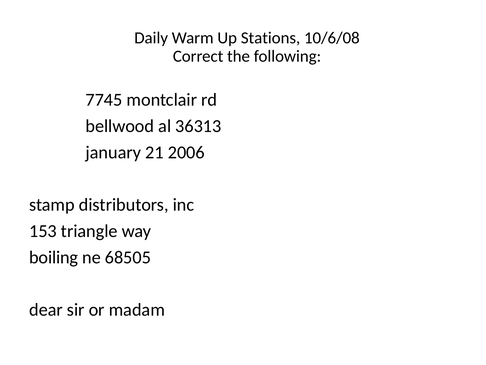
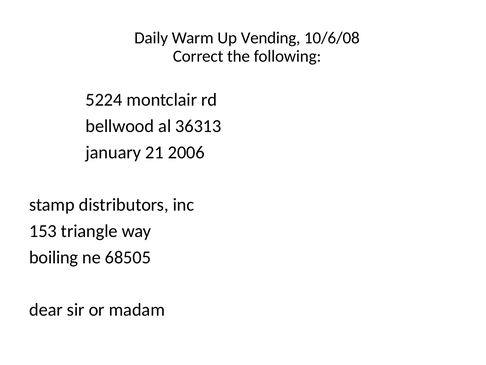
Stations: Stations -> Vending
7745: 7745 -> 5224
